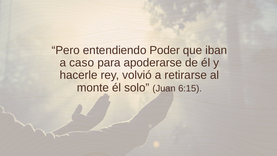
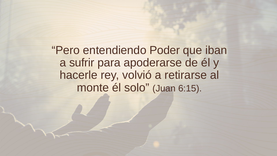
caso: caso -> sufrir
